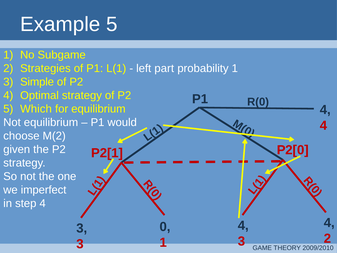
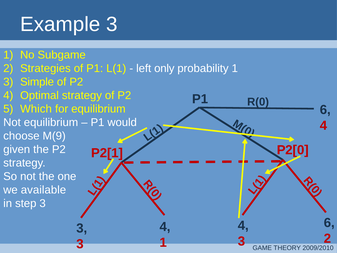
Example 5: 5 -> 3
part: part -> only
4 at (325, 110): 4 -> 6
M(2: M(2 -> M(9
imperfect: imperfect -> available
step 4: 4 -> 3
4 at (329, 223): 4 -> 6
0 at (165, 227): 0 -> 4
